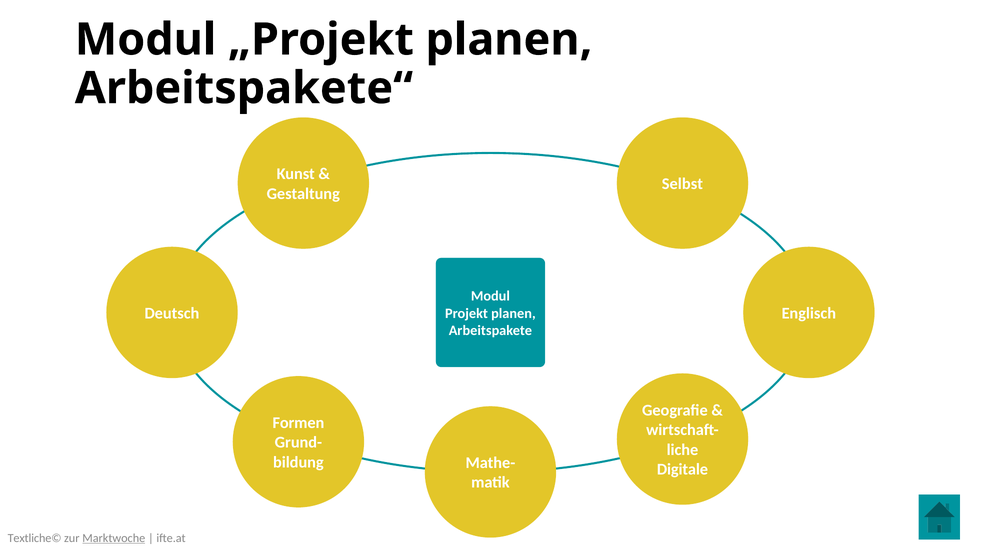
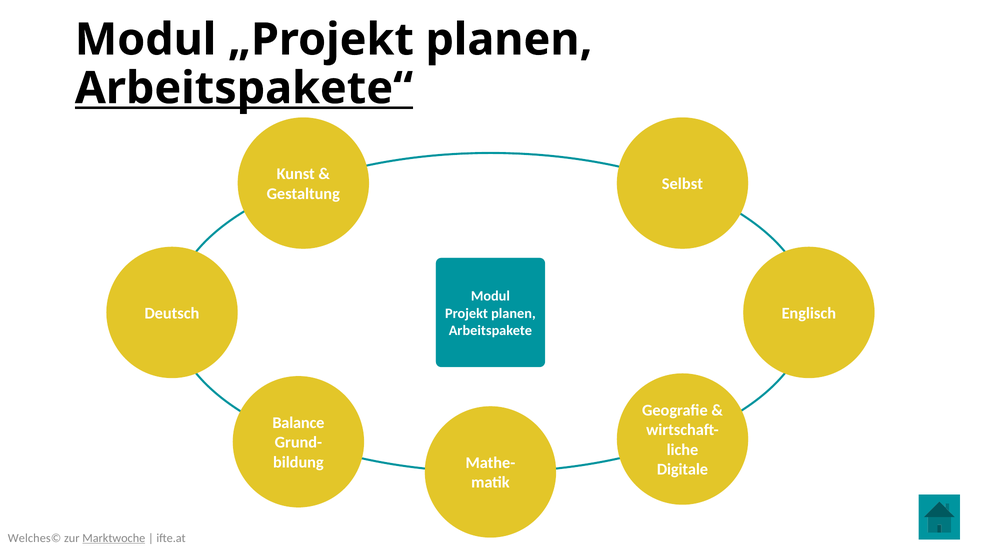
Arbeitspakete“ underline: none -> present
Formen: Formen -> Balance
Textliche©: Textliche© -> Welches©
